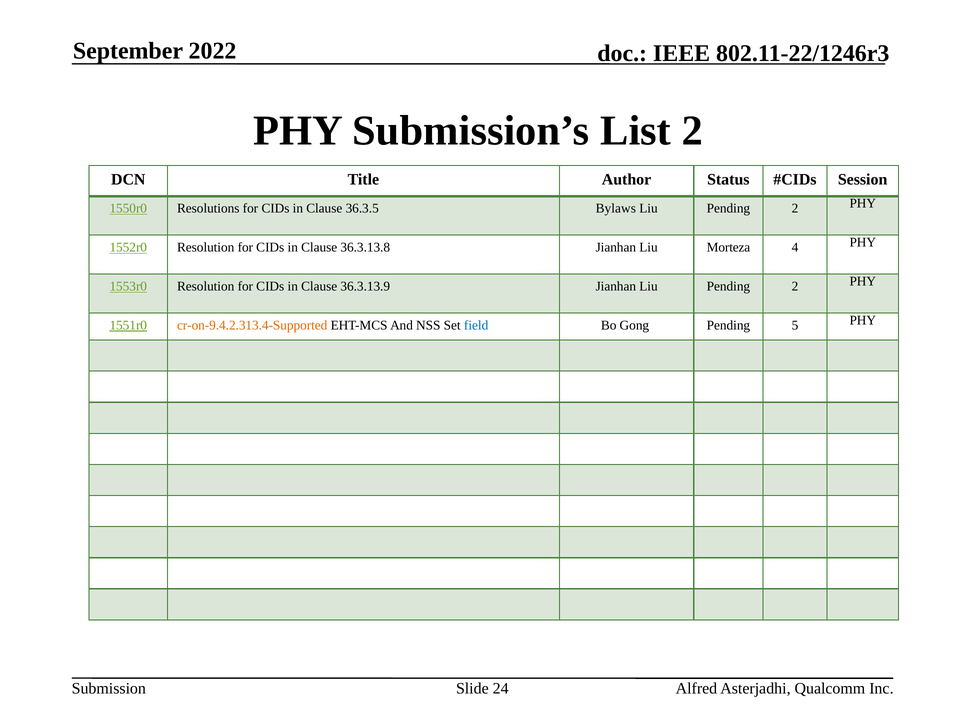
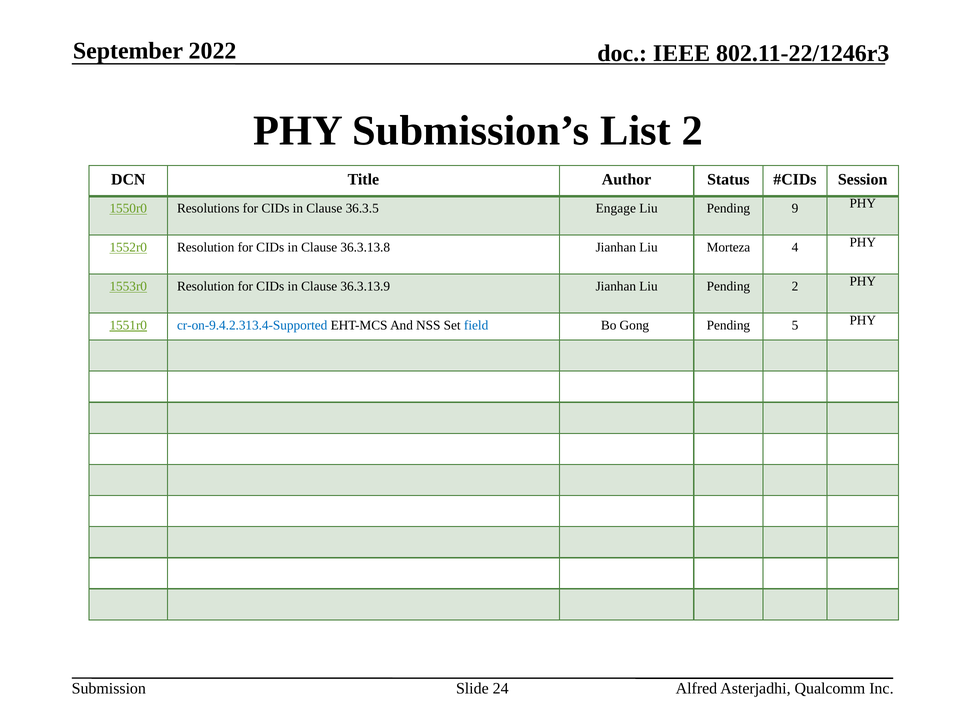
Bylaws: Bylaws -> Engage
2 at (795, 208): 2 -> 9
cr-on-9.4.2.313.4-Supported colour: orange -> blue
